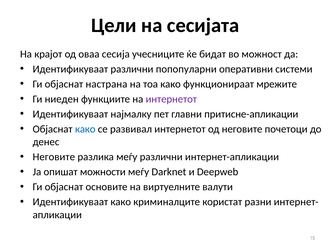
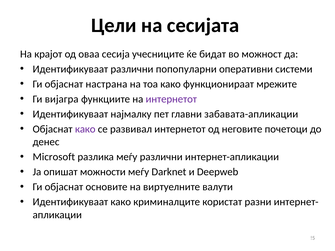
ниеден: ниеден -> вијагра
притисне-апликации: притисне-апликации -> забавата-апликации
како at (85, 129) colour: blue -> purple
Неговите at (54, 157): Неговите -> Microsoft
